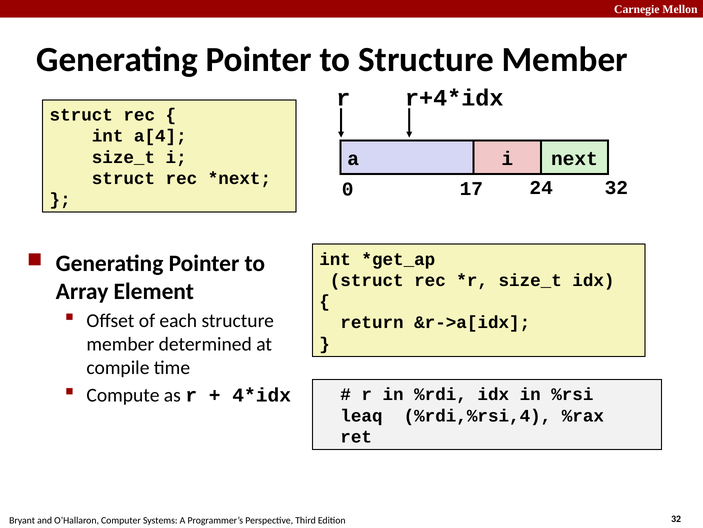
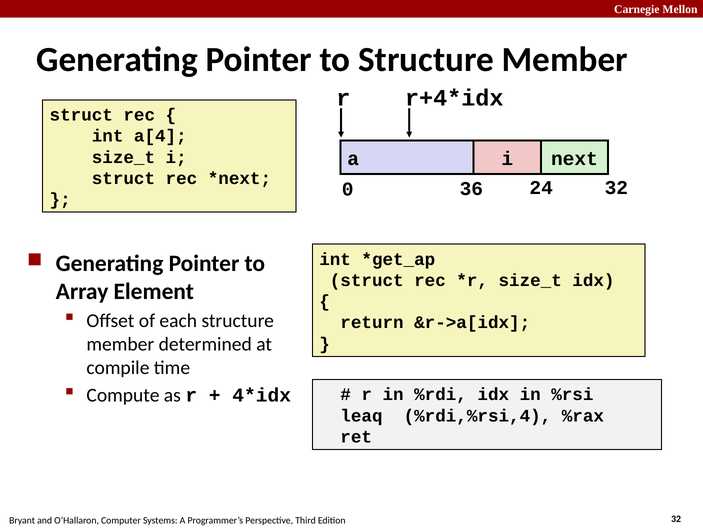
17: 17 -> 36
